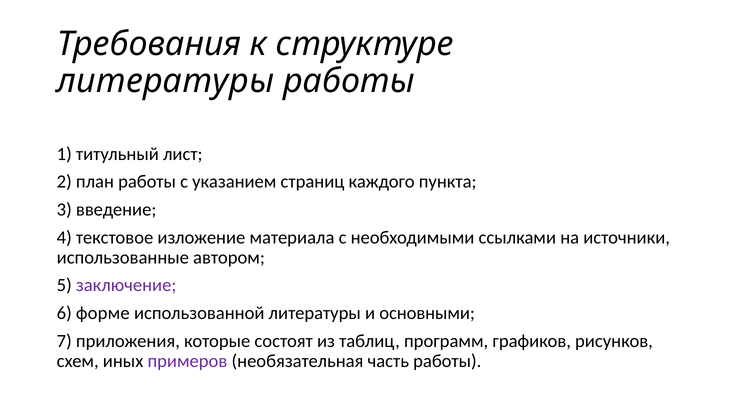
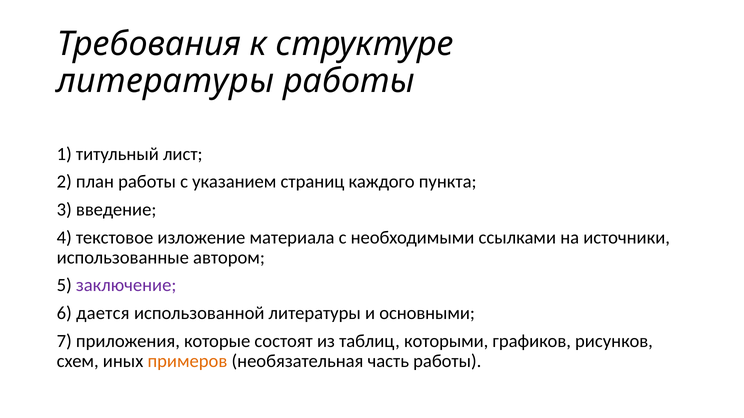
форме: форме -> дается
программ: программ -> которыми
примеров colour: purple -> orange
